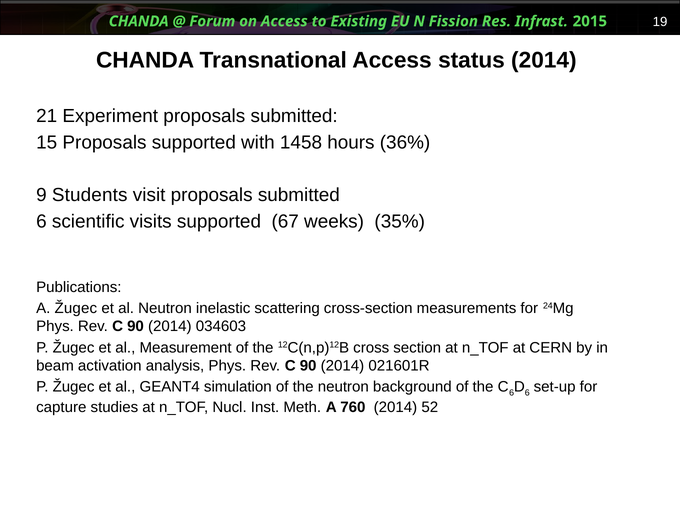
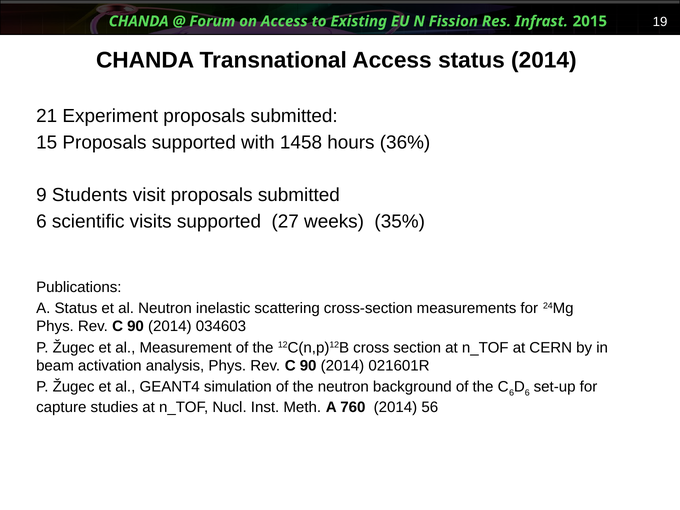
67: 67 -> 27
A Žugec: Žugec -> Status
52: 52 -> 56
